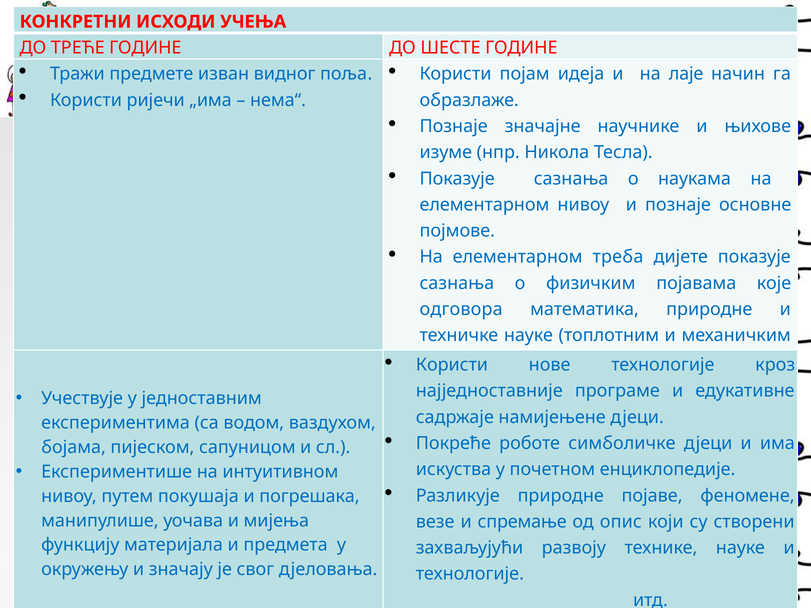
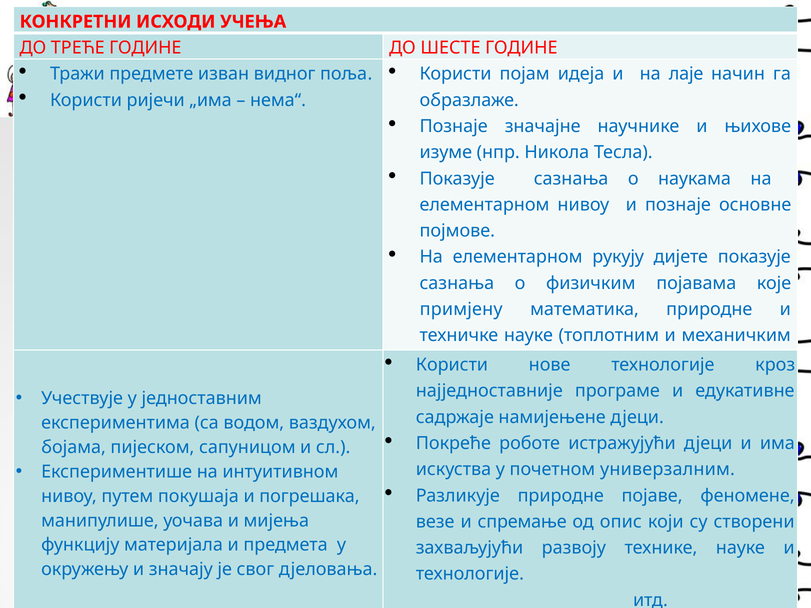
треба: треба -> рукују
одговора: одговора -> примјену
симболичке: симболичке -> истражујући
енциклопедије: енциклопедије -> универзалним
